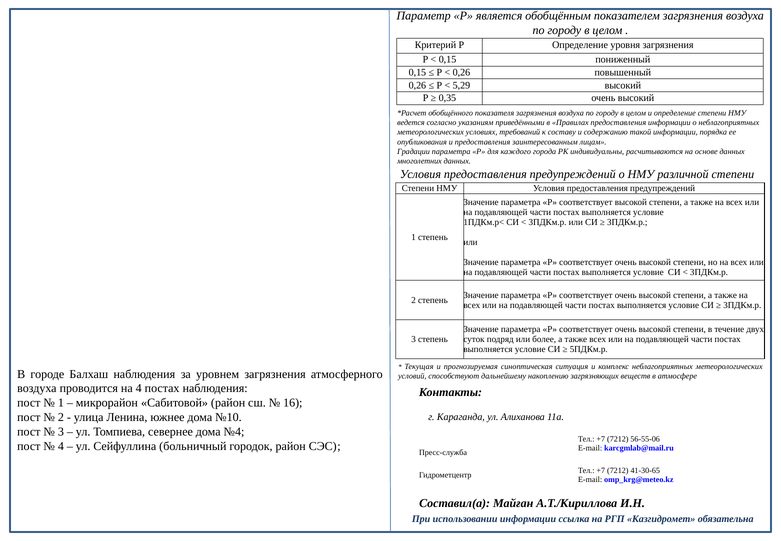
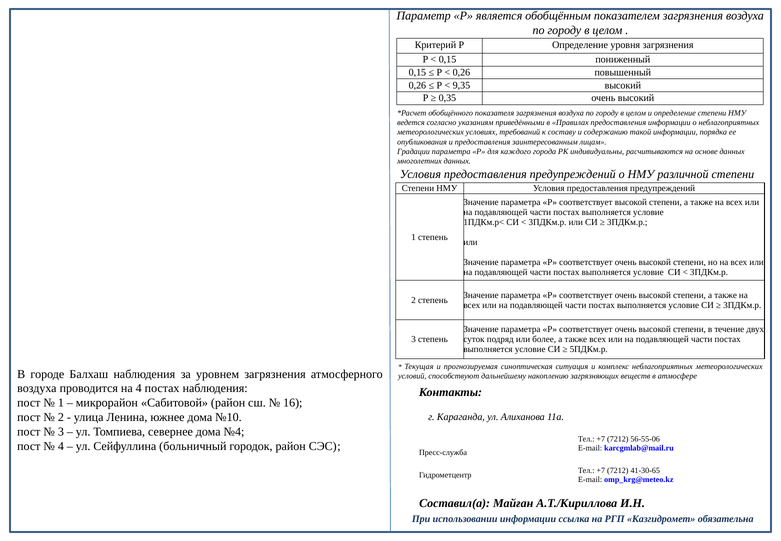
5,29: 5,29 -> 9,35
